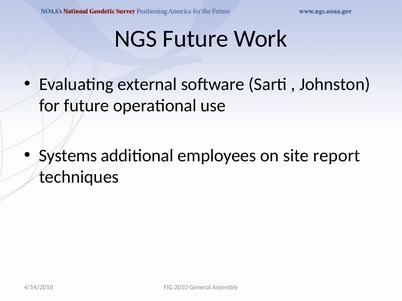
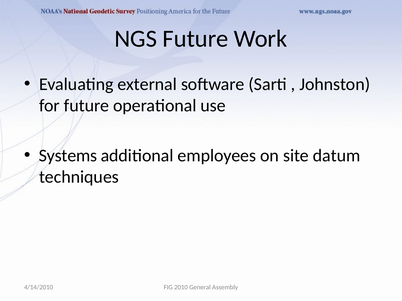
report: report -> datum
